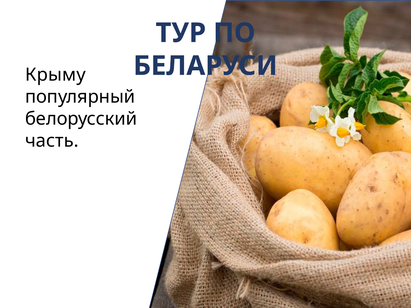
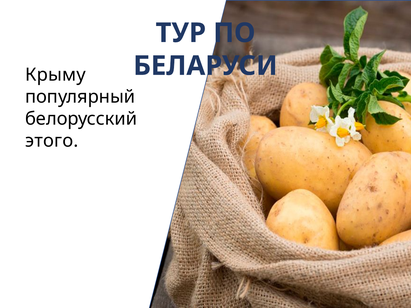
часть: часть -> этого
